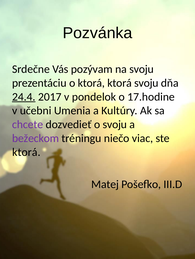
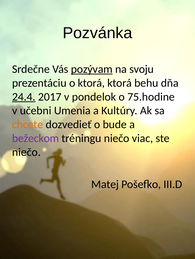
pozývam underline: none -> present
ktorá svoju: svoju -> behu
17.hodine: 17.hodine -> 75.hodine
chcete colour: purple -> orange
o svoju: svoju -> bude
ktorá at (26, 153): ktorá -> niečo
